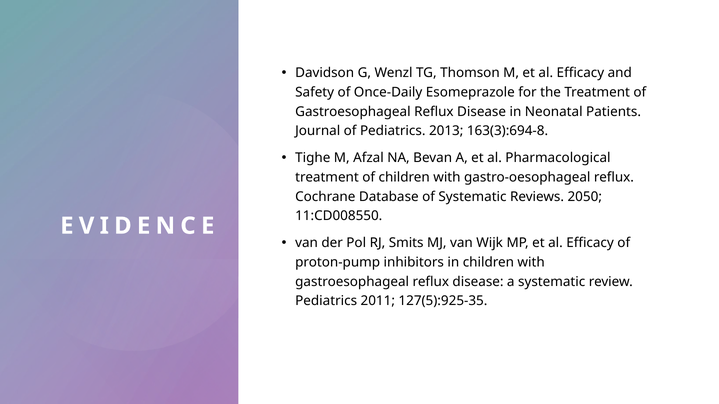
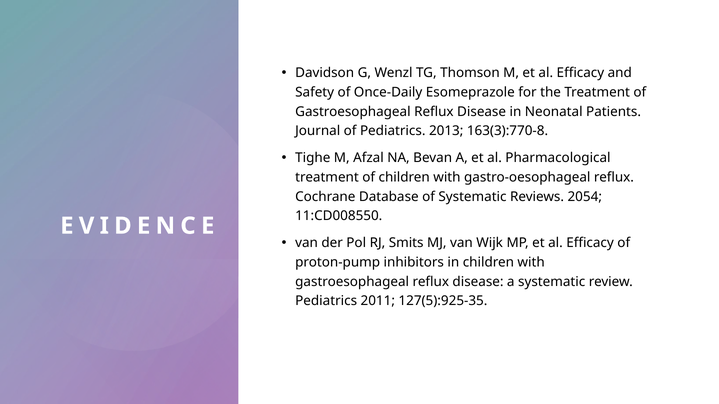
163(3):694-8: 163(3):694-8 -> 163(3):770-8
2050: 2050 -> 2054
